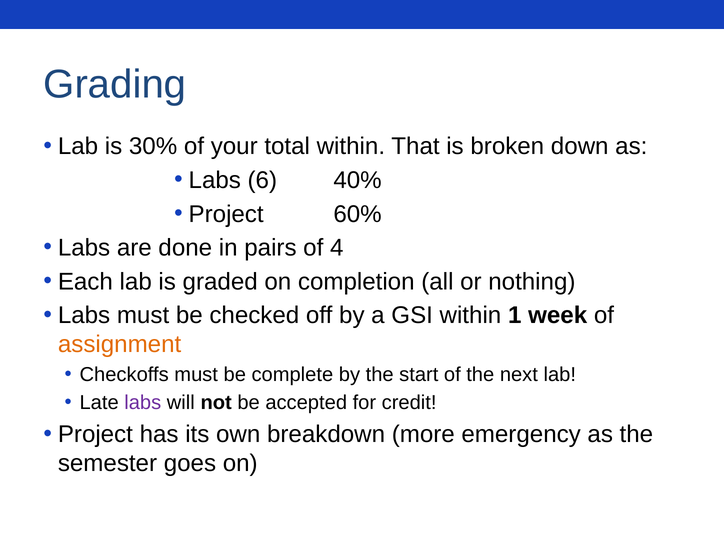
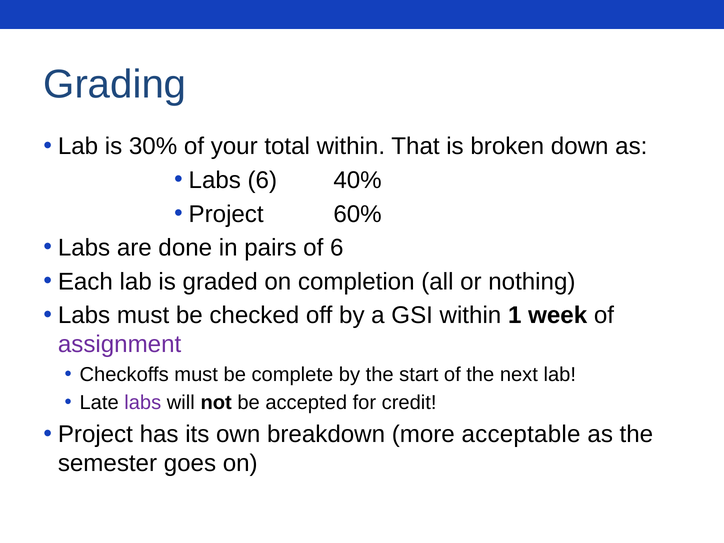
of 4: 4 -> 6
assignment colour: orange -> purple
emergency: emergency -> acceptable
